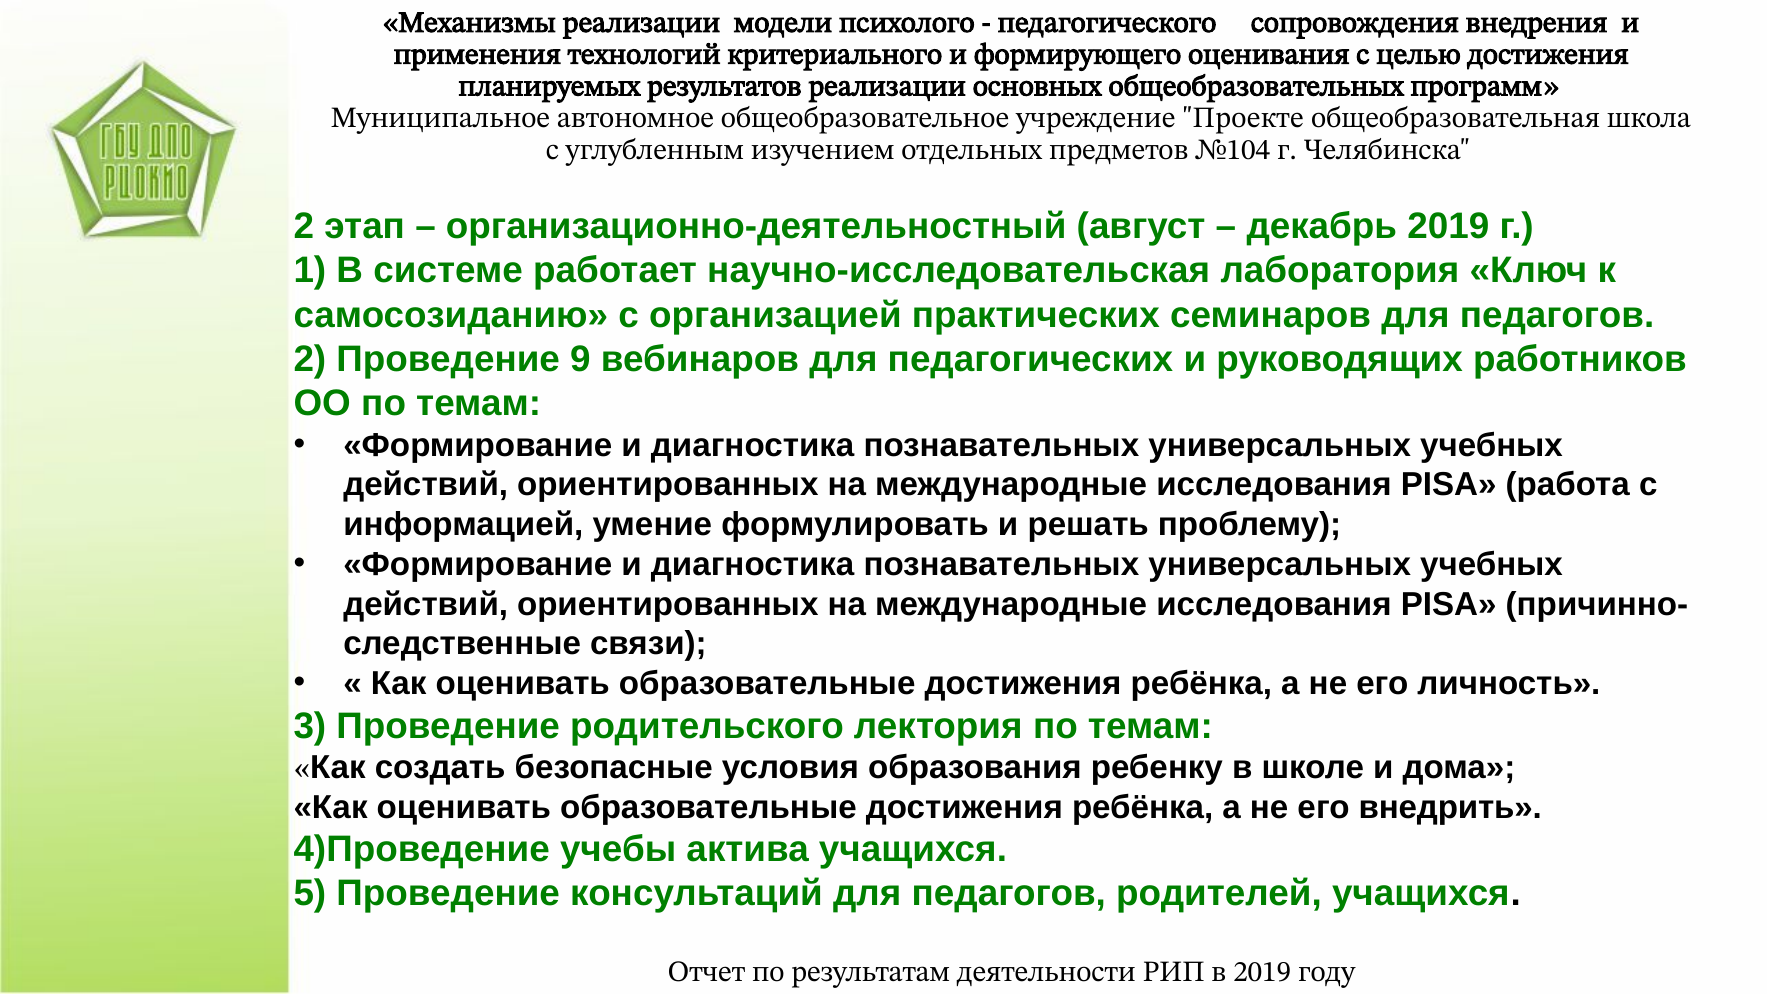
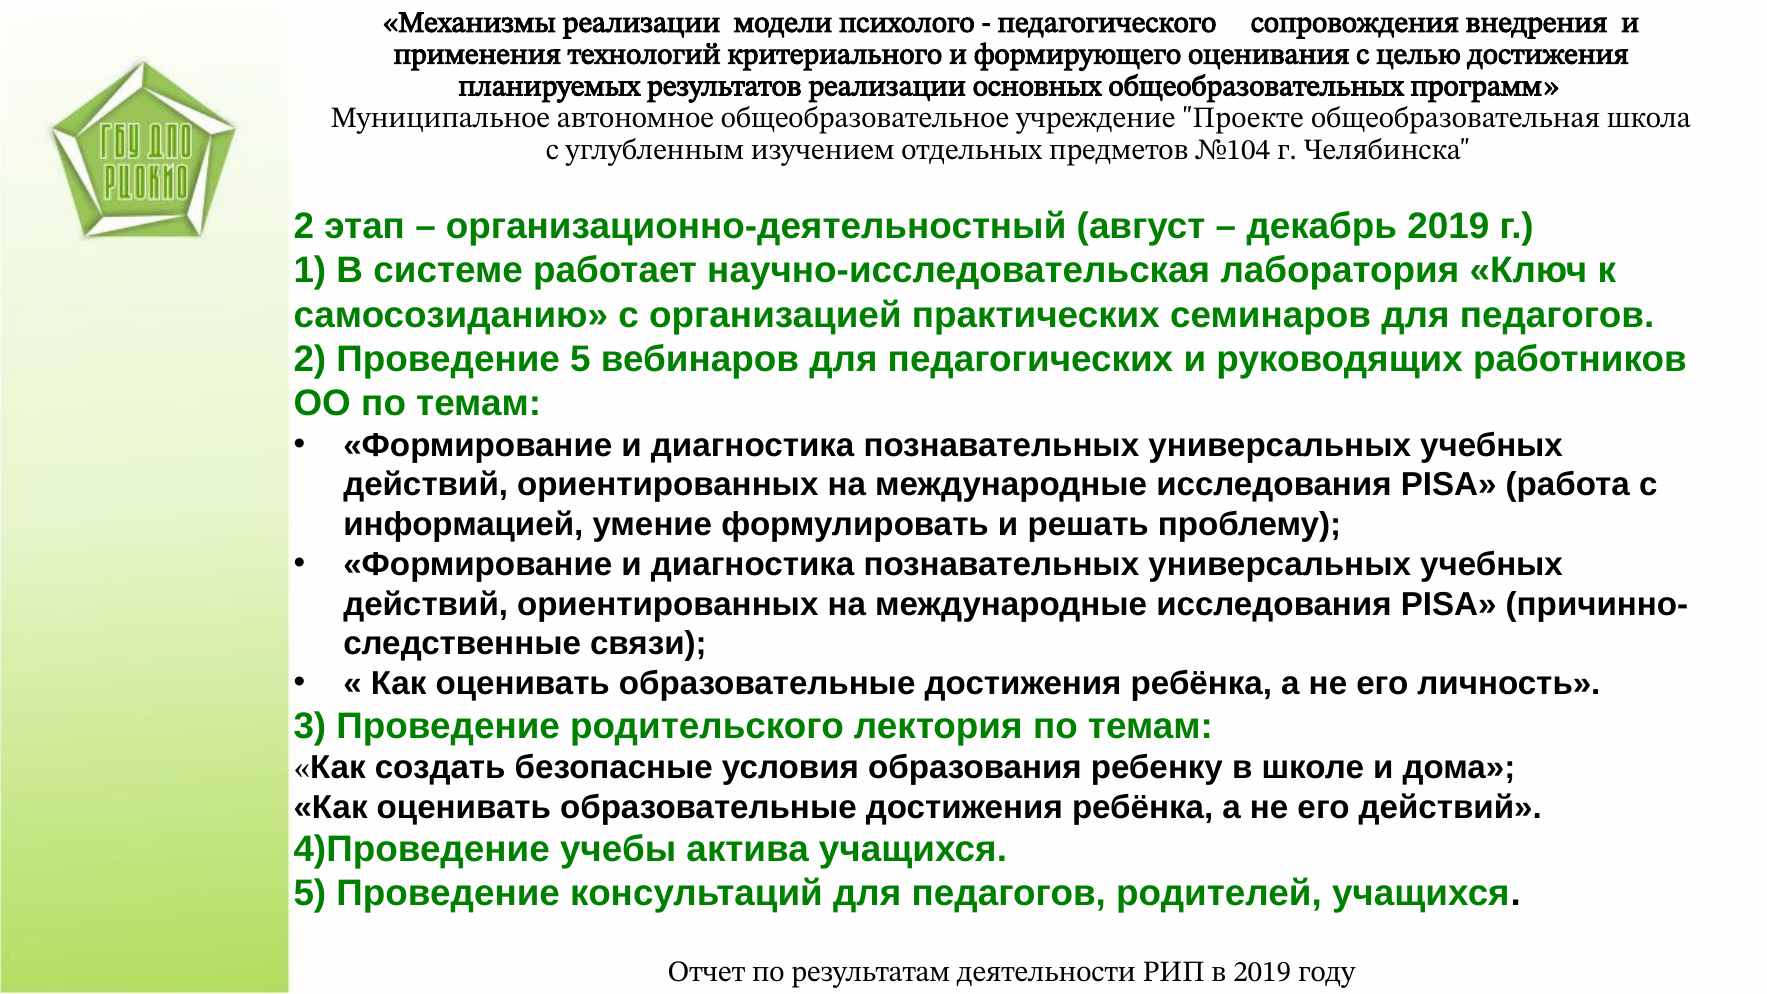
Проведение 9: 9 -> 5
его внедрить: внедрить -> действий
